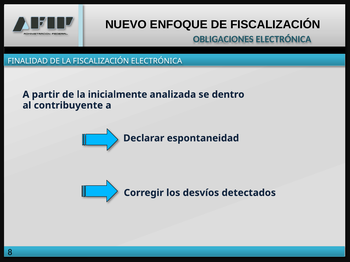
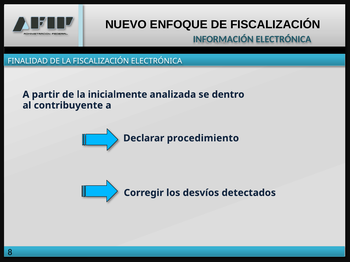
OBLIGACIONES: OBLIGACIONES -> INFORMACIÓN
espontaneidad: espontaneidad -> procedimiento
